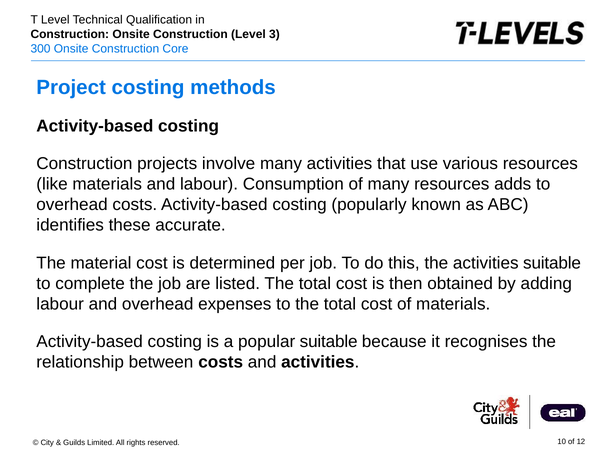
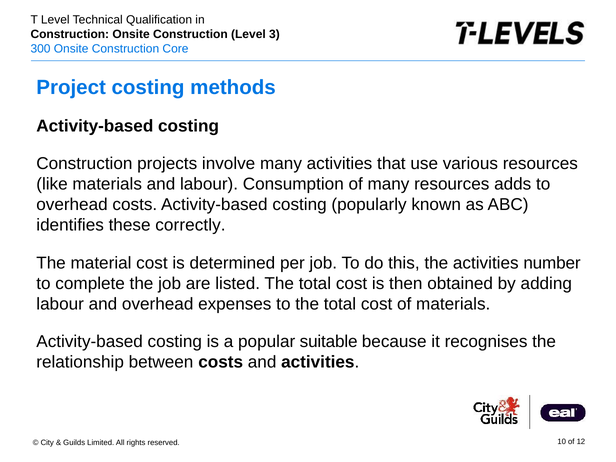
accurate: accurate -> correctly
activities suitable: suitable -> number
